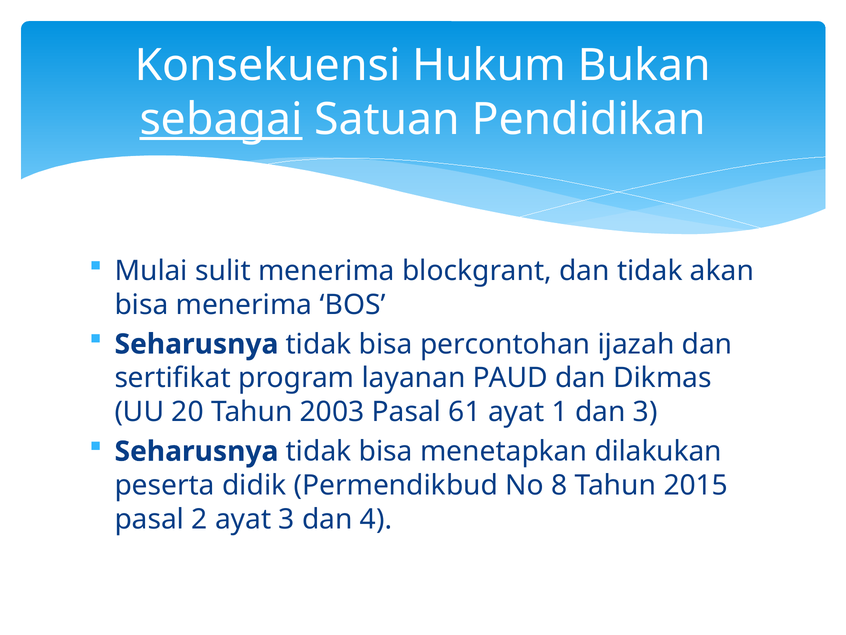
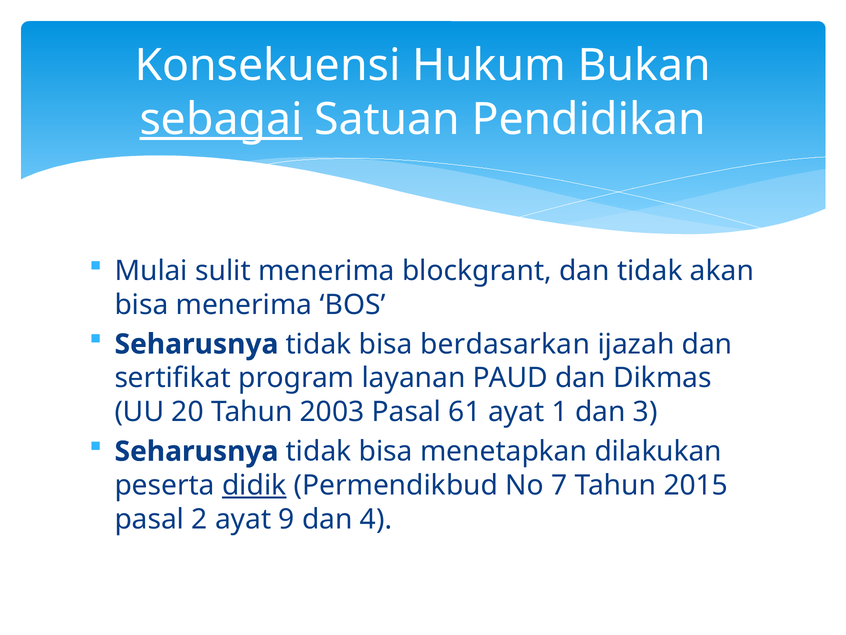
percontohan: percontohan -> berdasarkan
didik underline: none -> present
8: 8 -> 7
ayat 3: 3 -> 9
